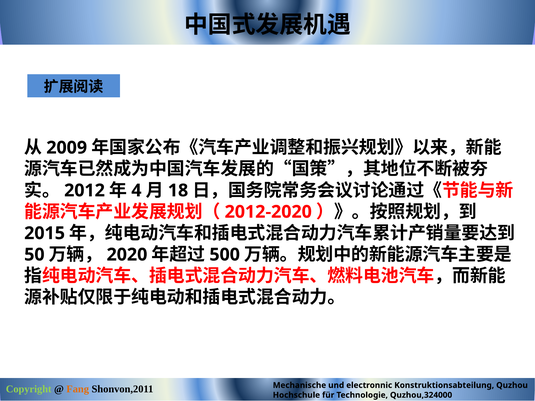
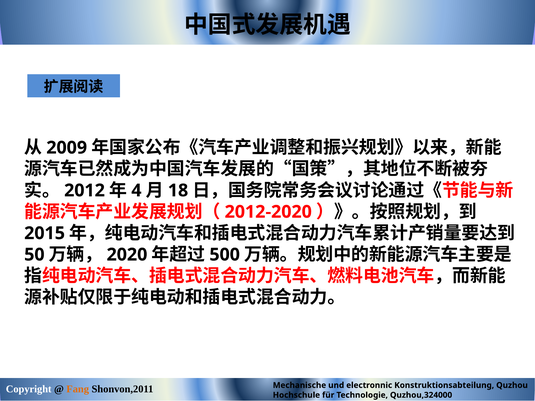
Copyright colour: light green -> white
